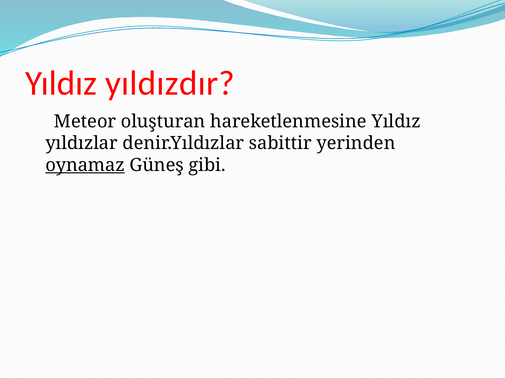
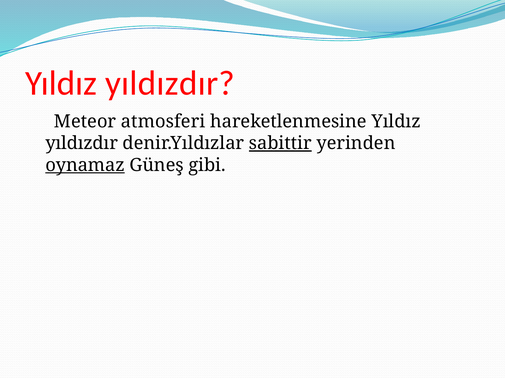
oluşturan: oluşturan -> atmosferi
yıldızlar at (82, 143): yıldızlar -> yıldızdır
sabittir underline: none -> present
